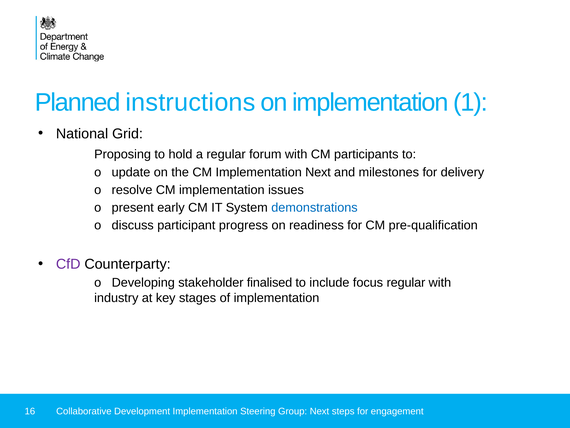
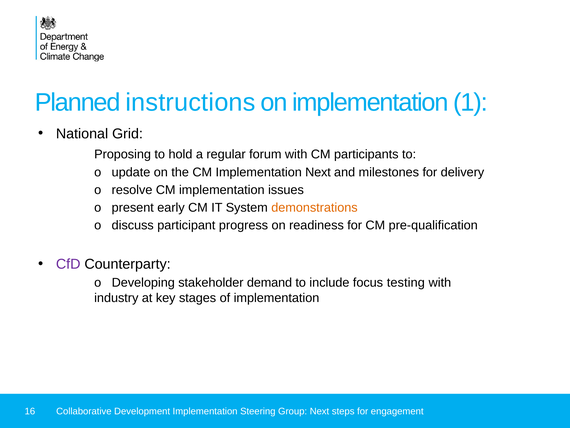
demonstrations colour: blue -> orange
finalised: finalised -> demand
focus regular: regular -> testing
